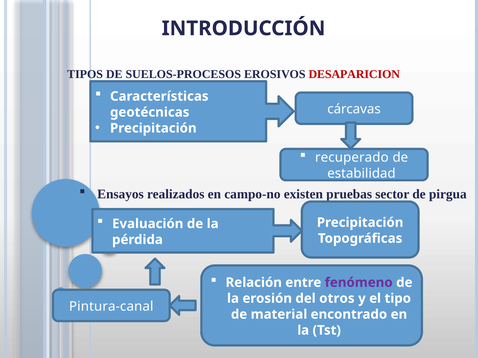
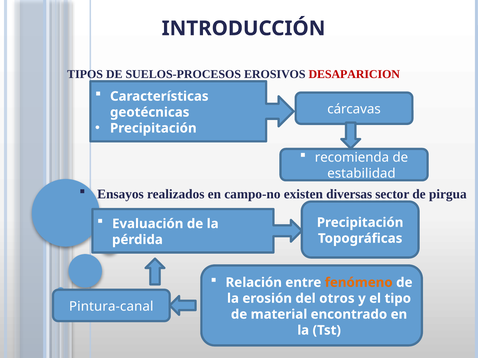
recuperado: recuperado -> recomienda
pruebas: pruebas -> diversas
fenómeno colour: purple -> orange
